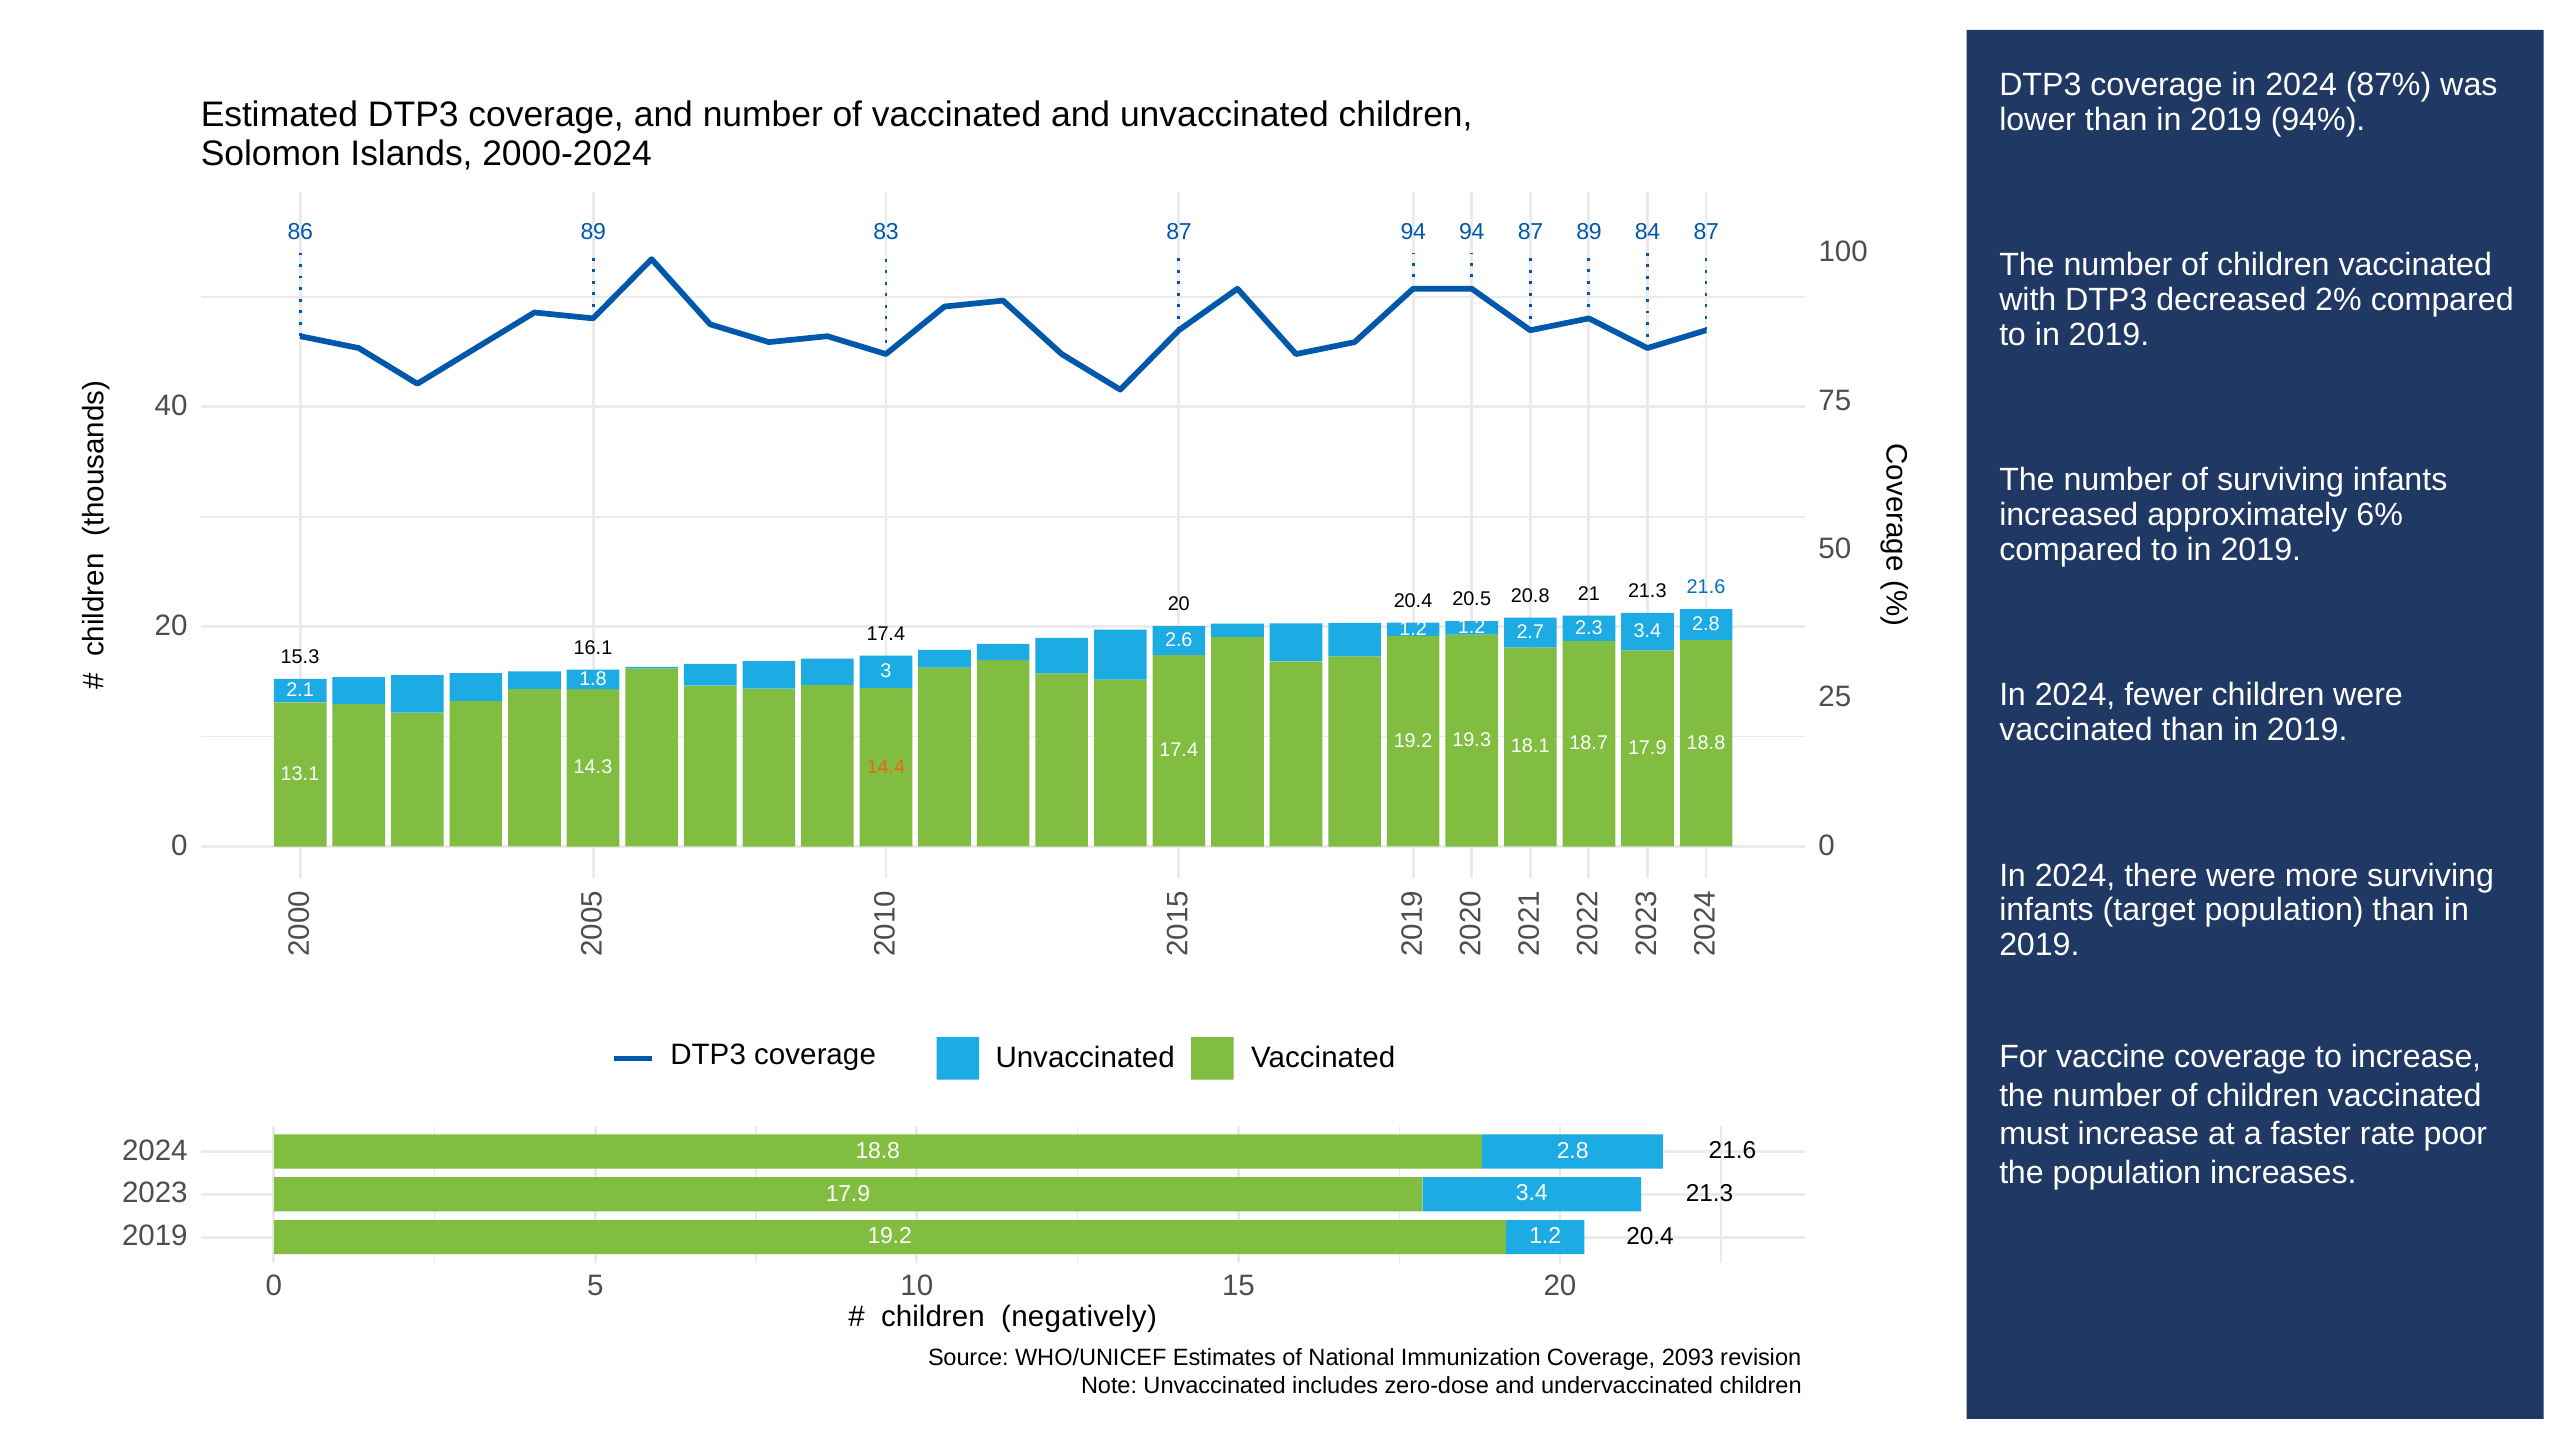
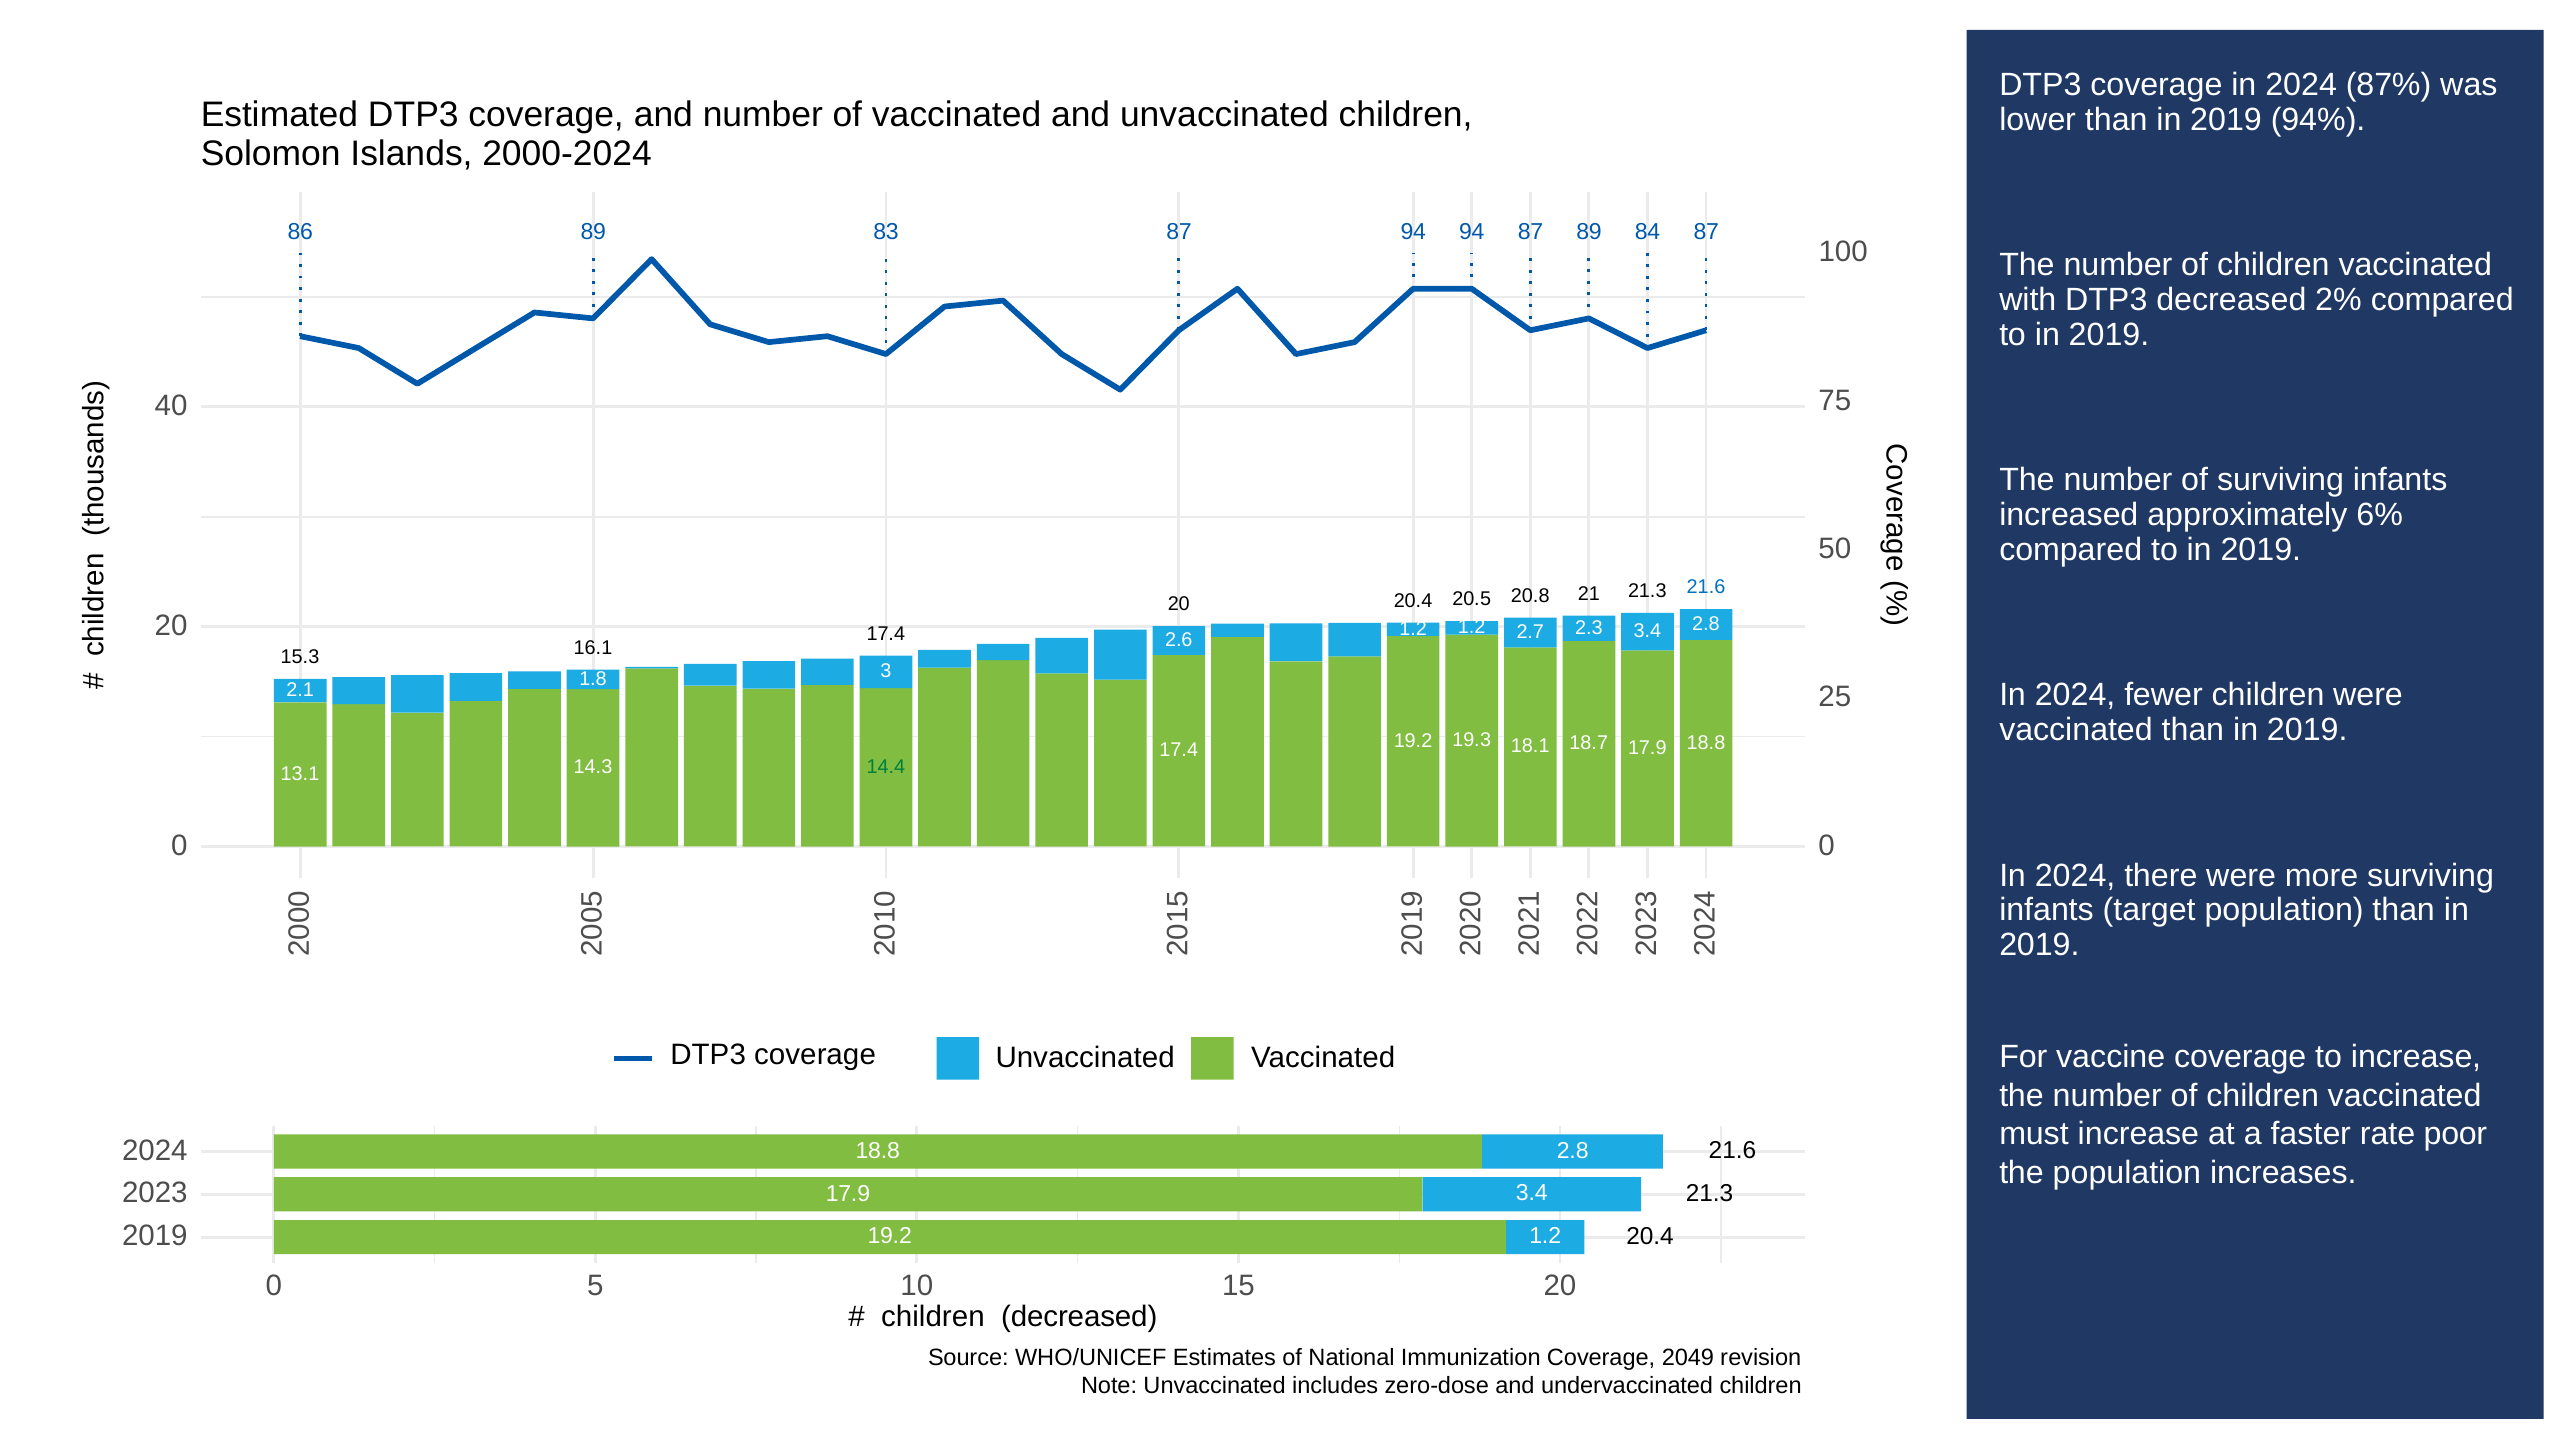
14.4 colour: orange -> green
children negatively: negatively -> decreased
2093: 2093 -> 2049
